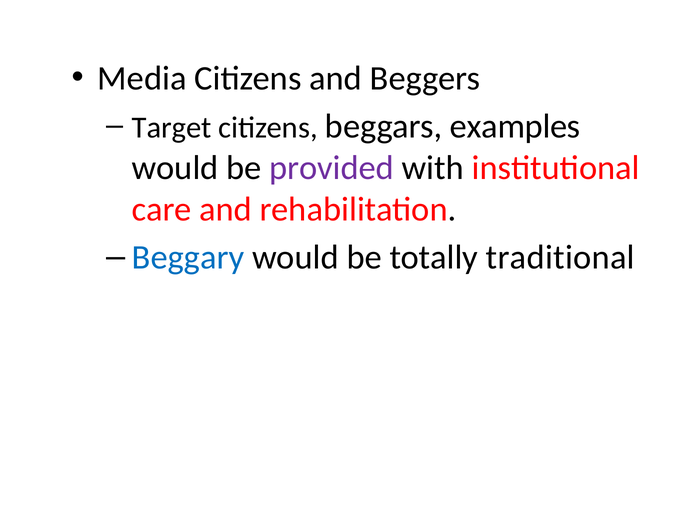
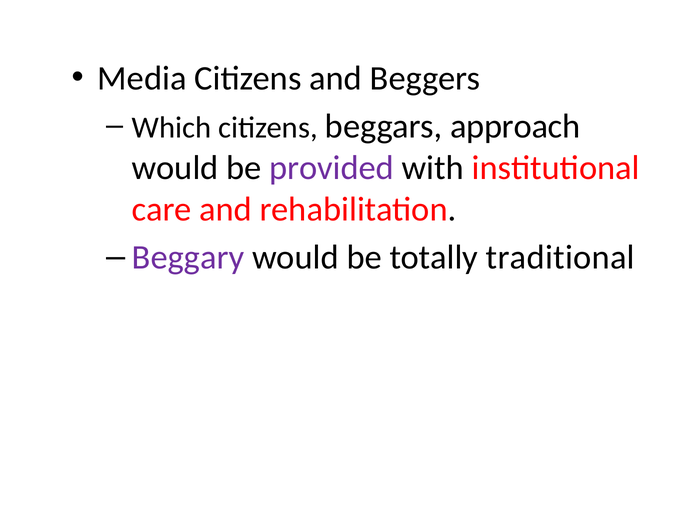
Target: Target -> Which
examples: examples -> approach
Beggary colour: blue -> purple
